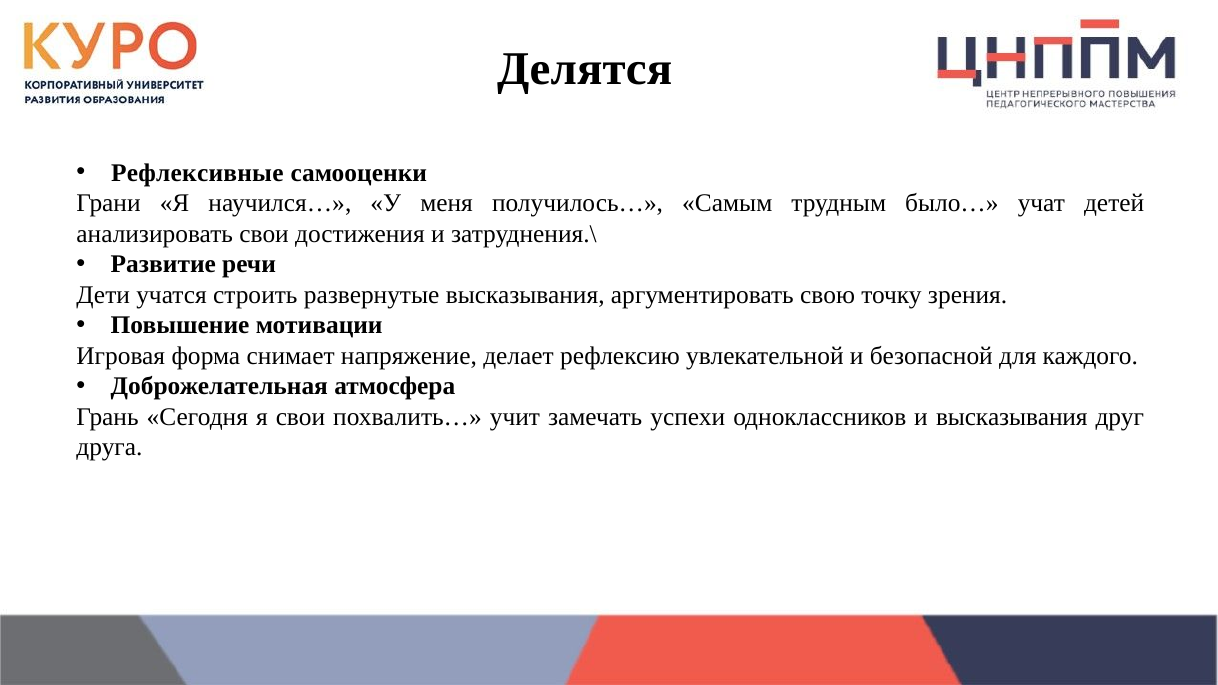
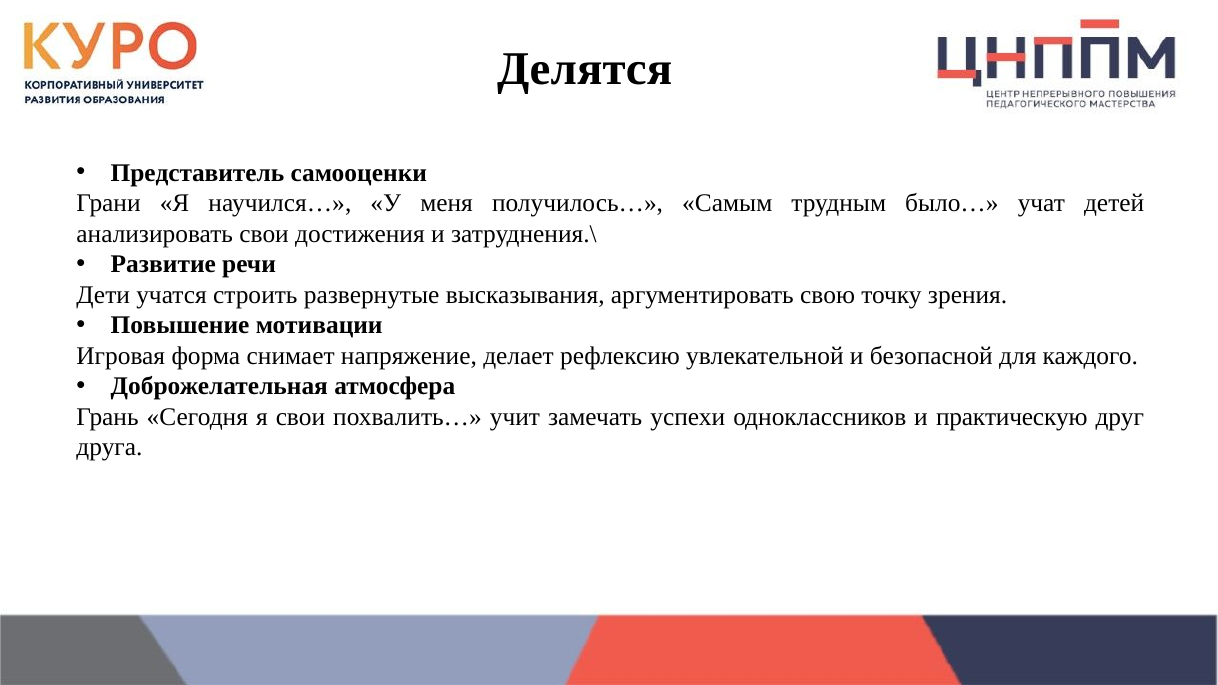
Рефлексивные: Рефлексивные -> Представитель
и высказывания: высказывания -> практическую
